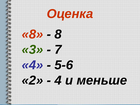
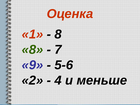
8 at (32, 34): 8 -> 1
3 at (32, 50): 3 -> 8
4 at (32, 65): 4 -> 9
